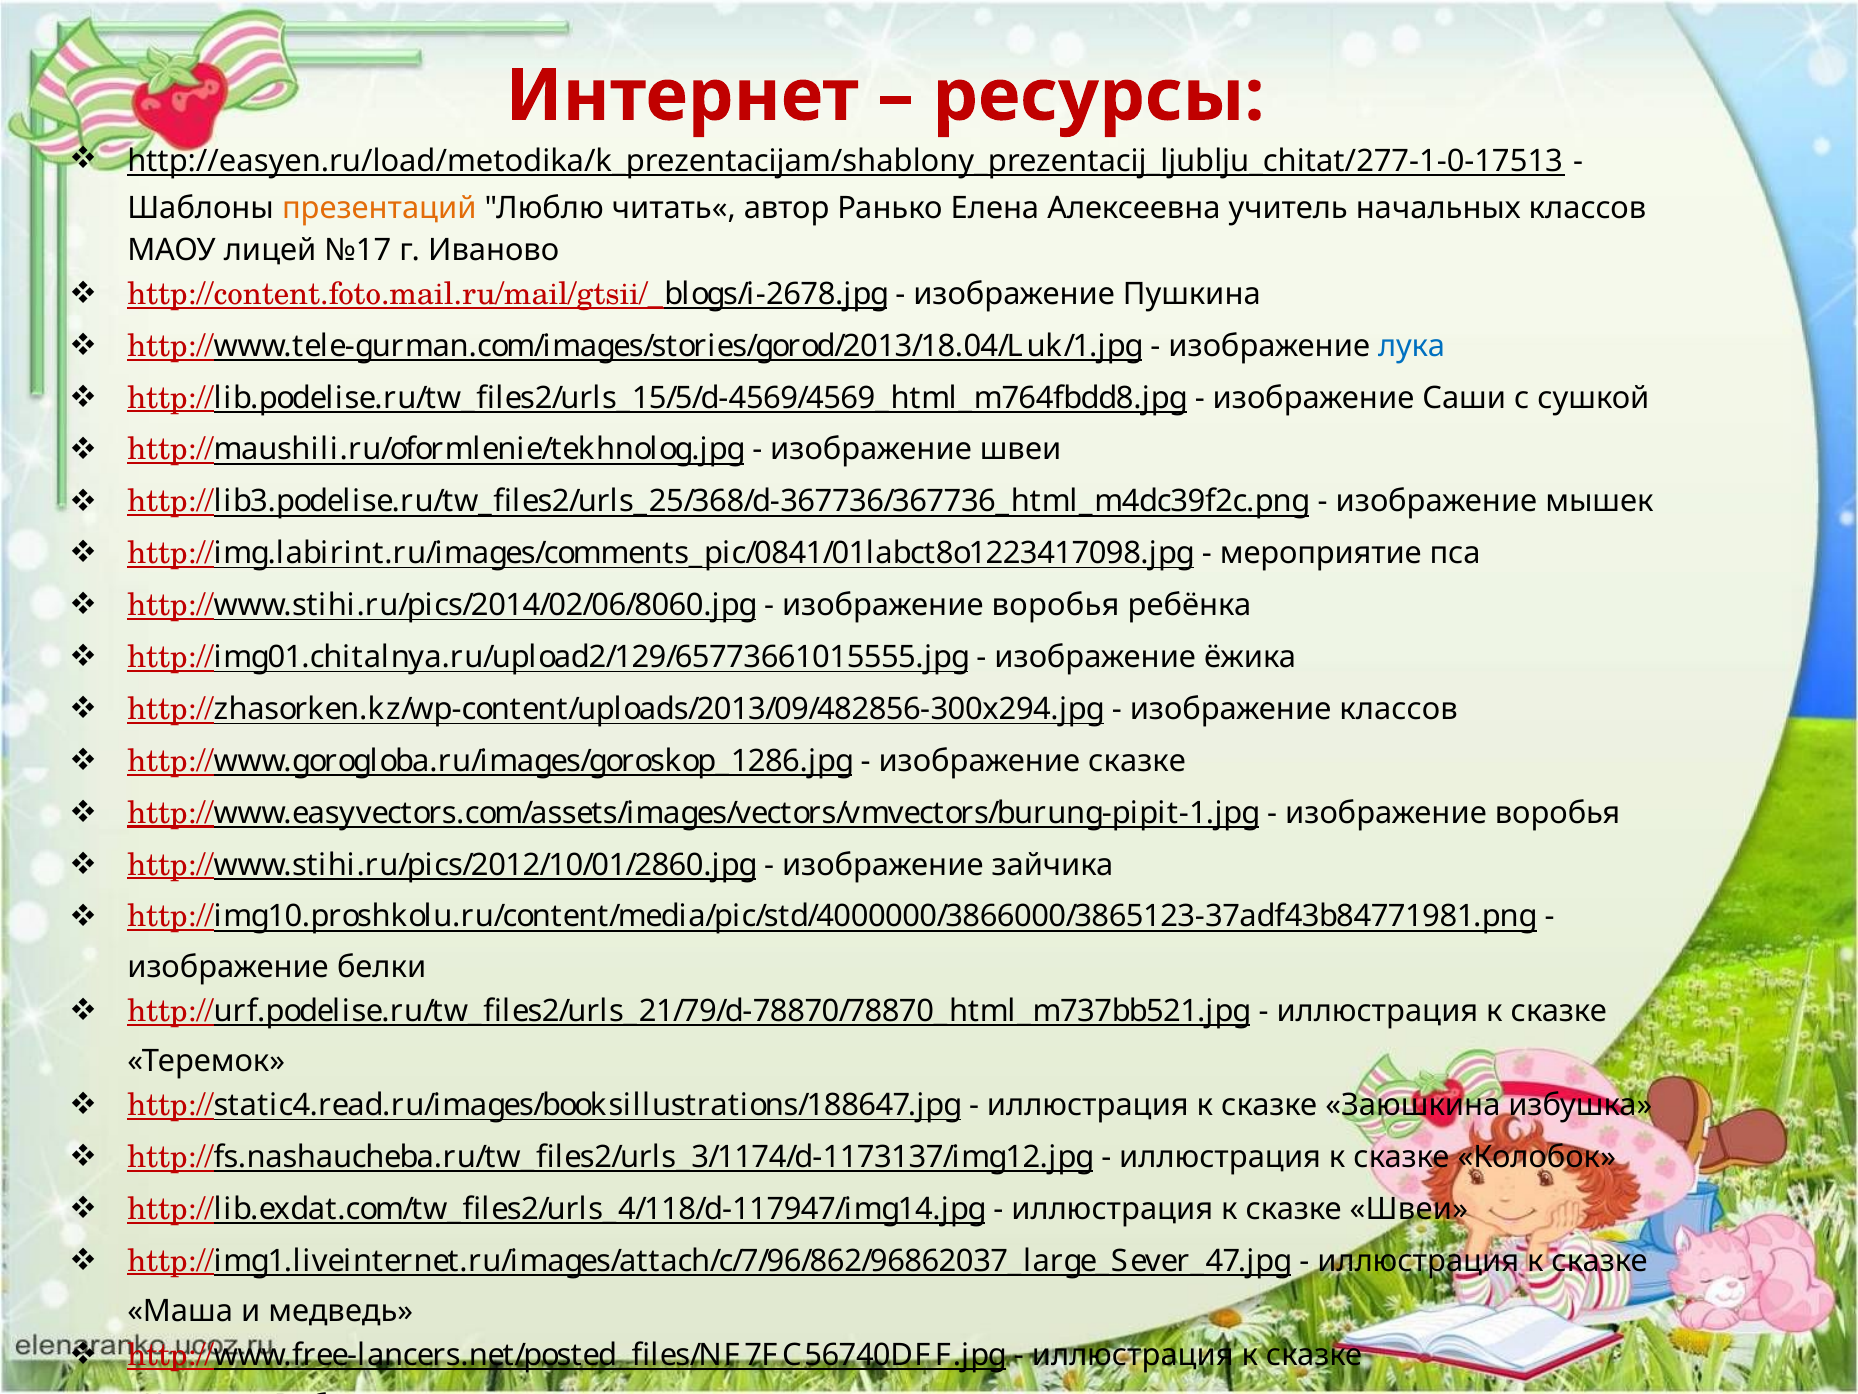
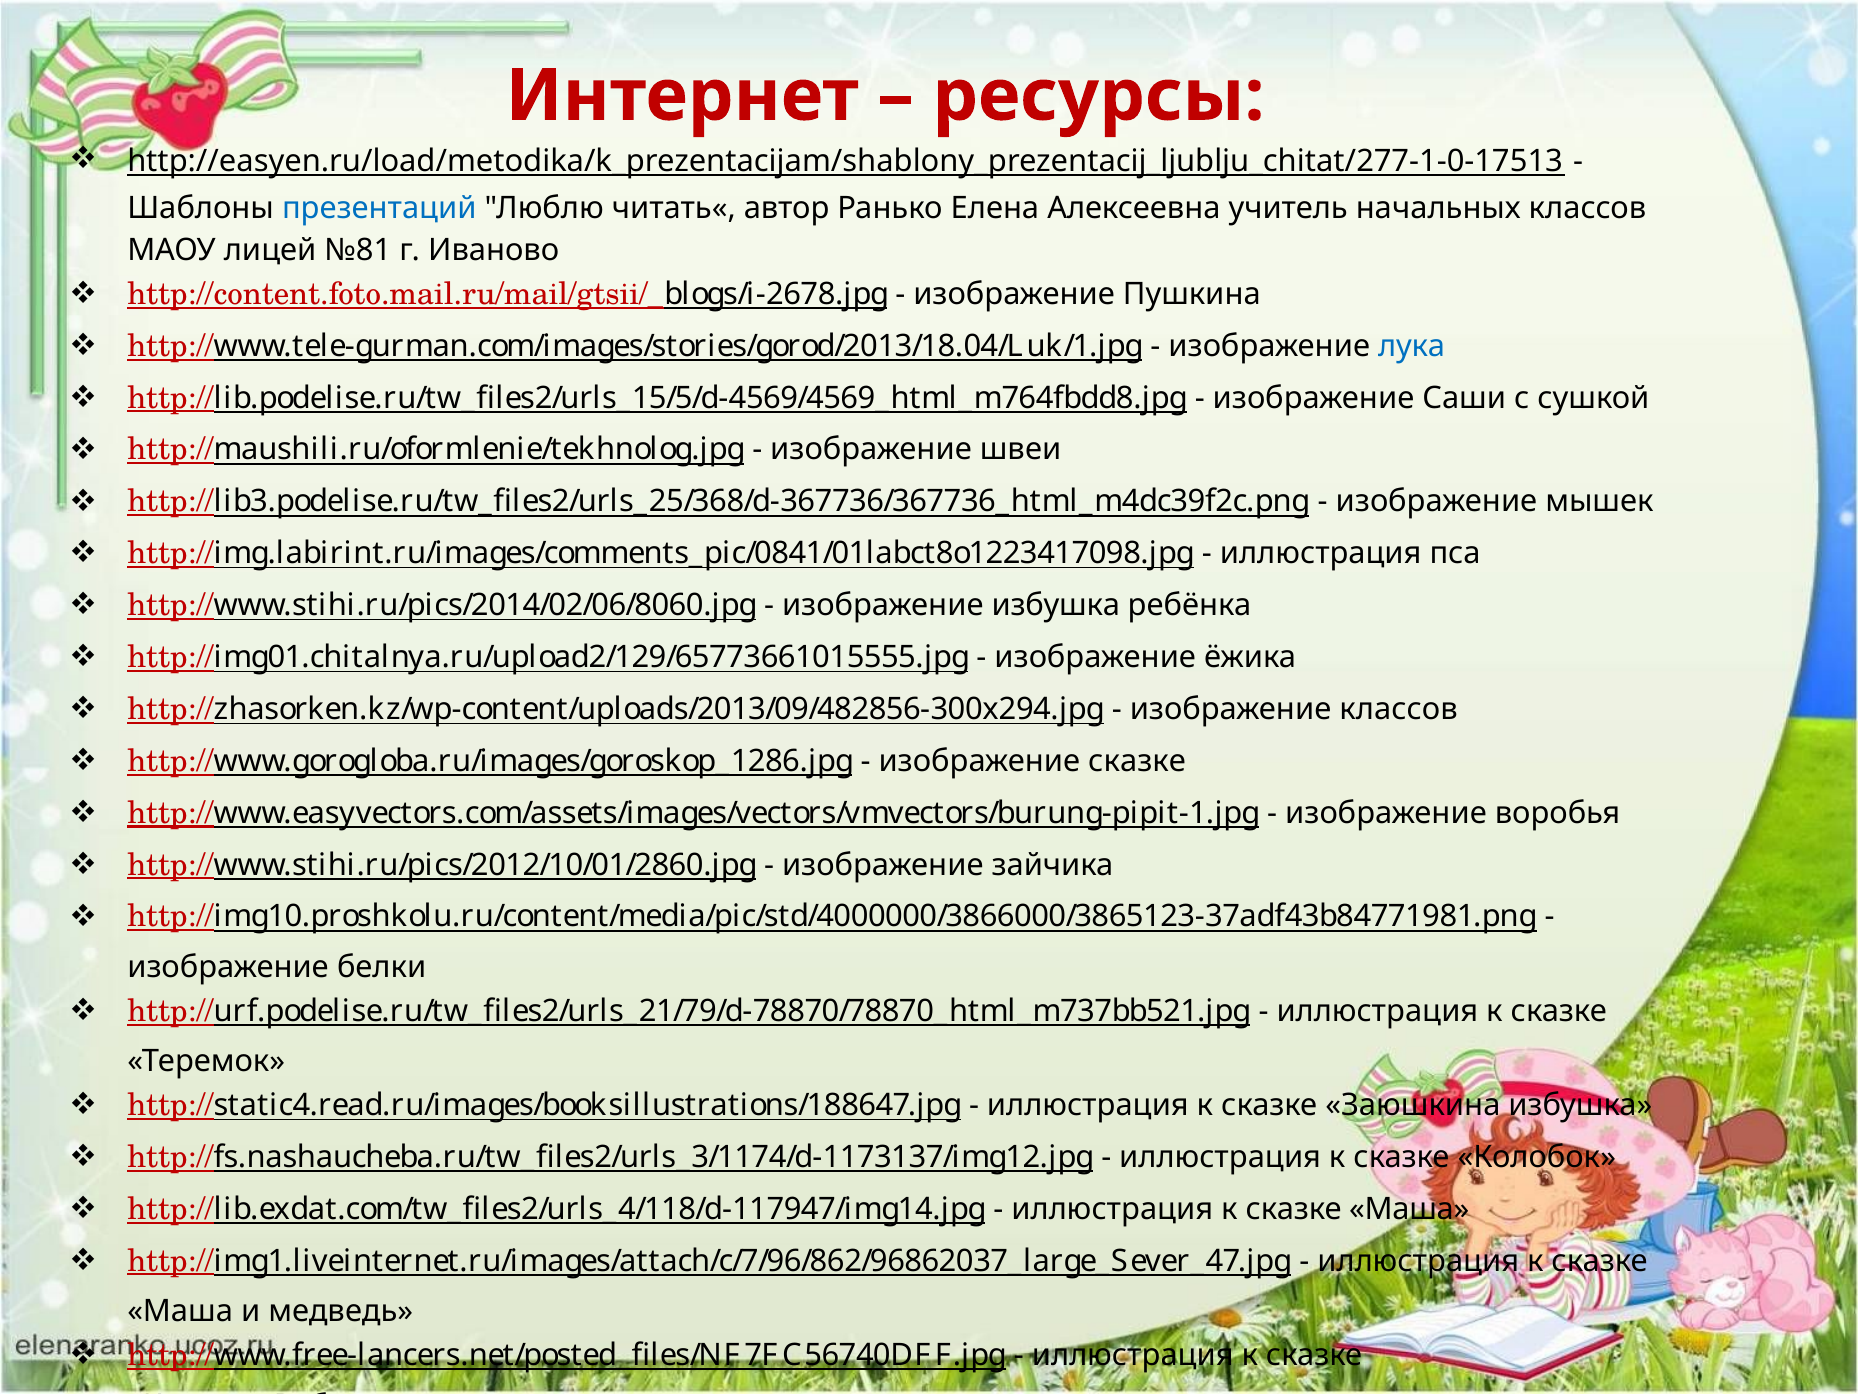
презентаций colour: orange -> blue
№17: №17 -> №81
мероприятие at (1321, 553): мероприятие -> иллюстрация
воробья at (1056, 605): воробья -> избушка
Швеи at (1409, 1209): Швеи -> Маша
